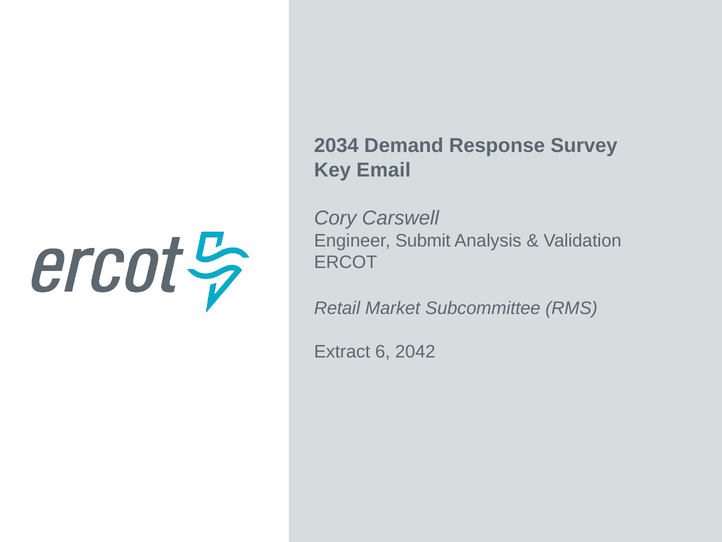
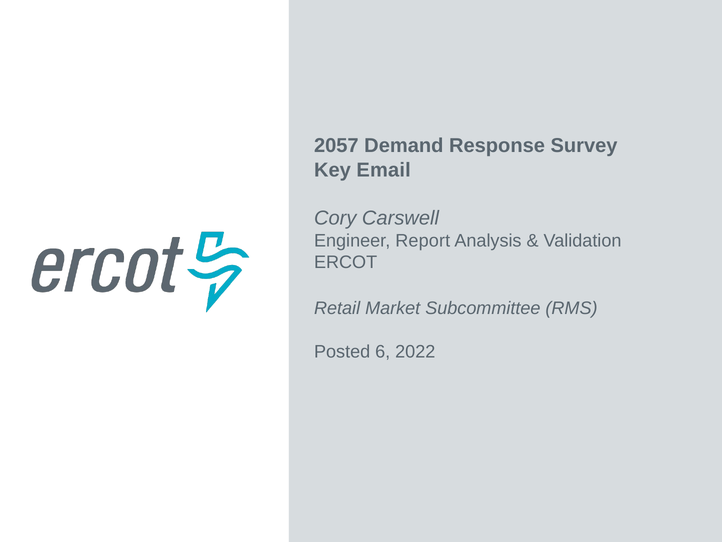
2034: 2034 -> 2057
Submit: Submit -> Report
Extract: Extract -> Posted
2042: 2042 -> 2022
